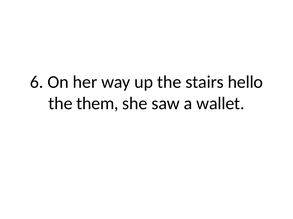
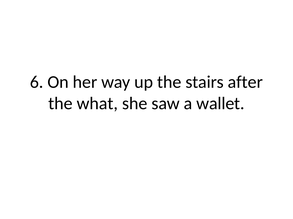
hello: hello -> after
them: them -> what
